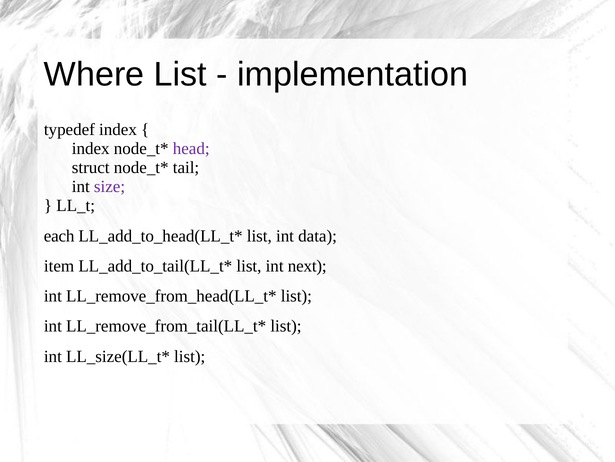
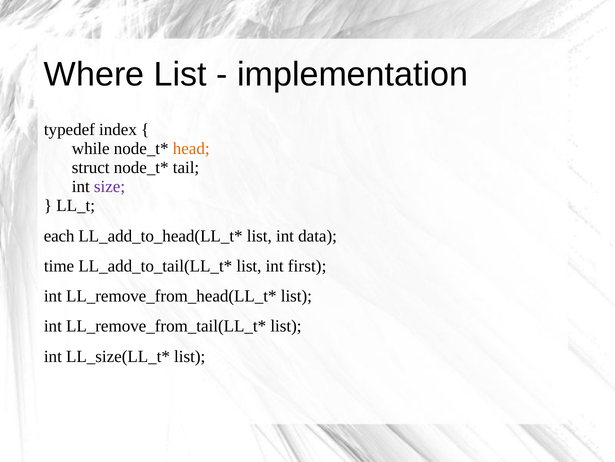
index at (91, 148): index -> while
head colour: purple -> orange
item: item -> time
next: next -> first
